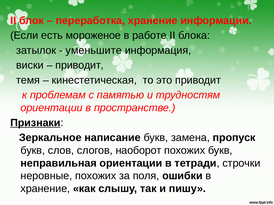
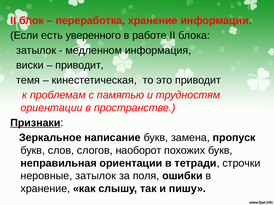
мороженое: мороженое -> уверенного
уменьшите: уменьшите -> медленном
неровные похожих: похожих -> затылок
